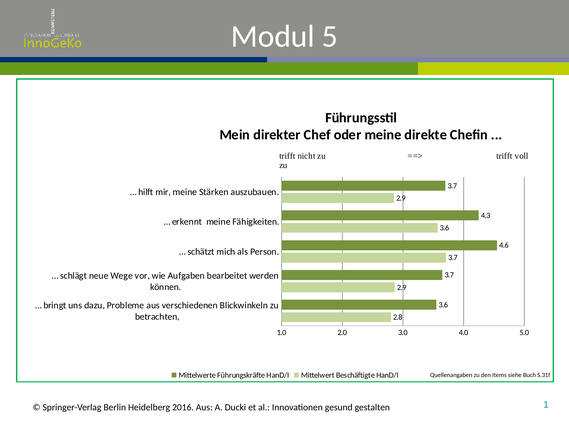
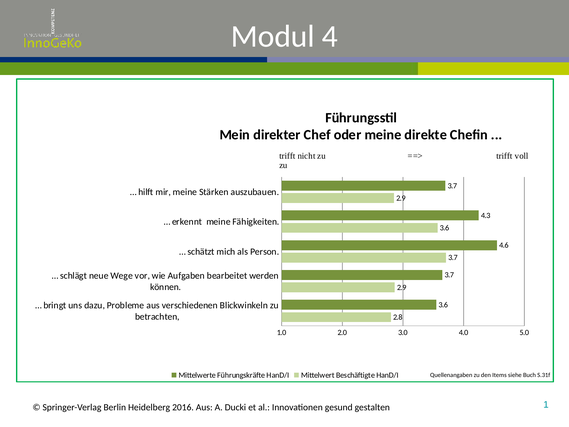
5: 5 -> 4
